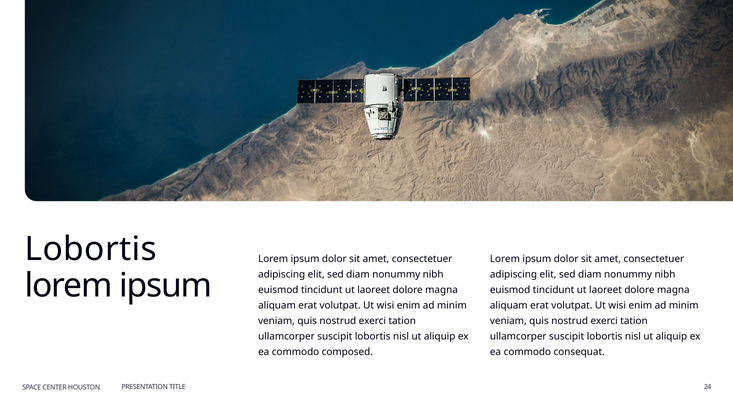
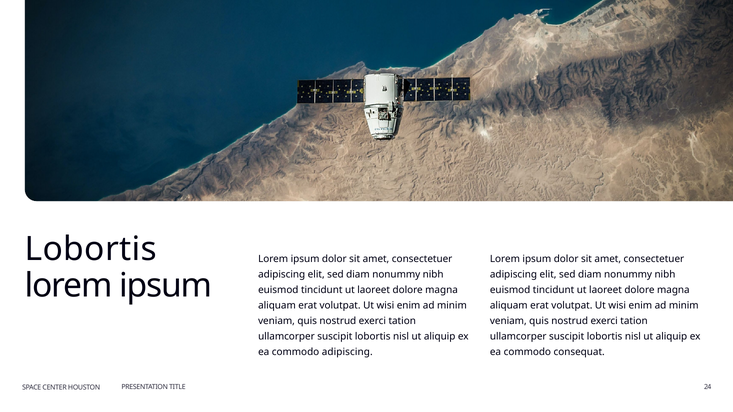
commodo composed: composed -> adipiscing
